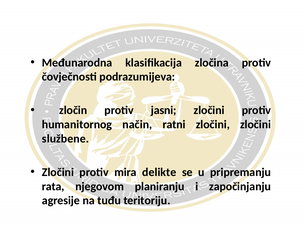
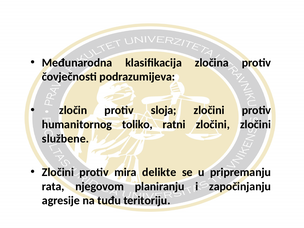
jasni: jasni -> sloja
način: način -> toliko
